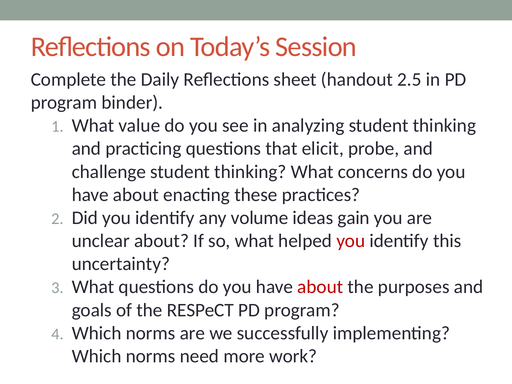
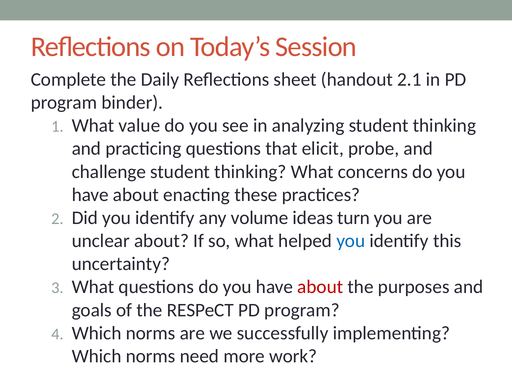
2.5: 2.5 -> 2.1
gain: gain -> turn
you at (351, 241) colour: red -> blue
